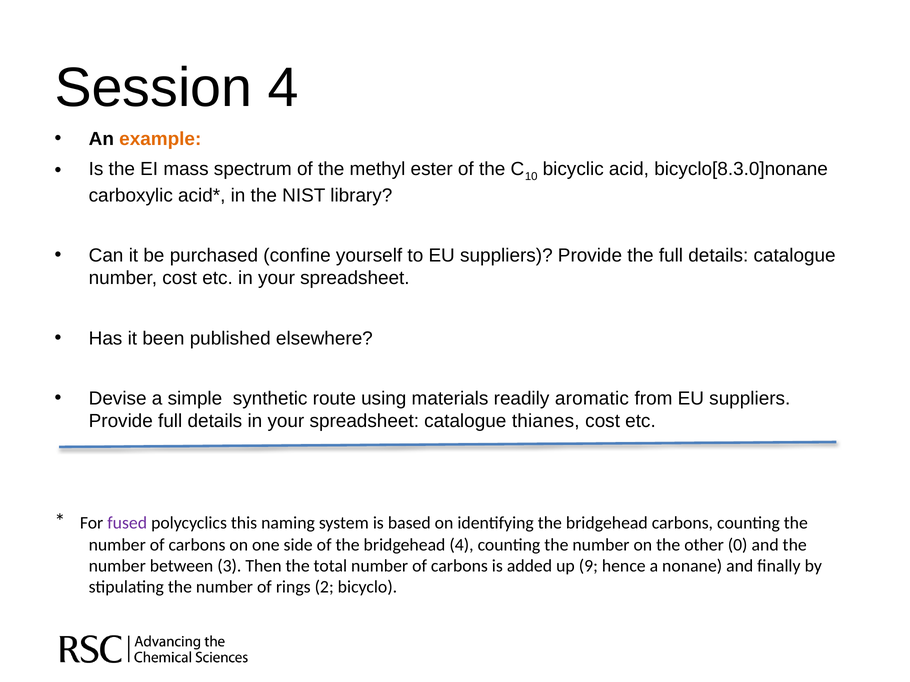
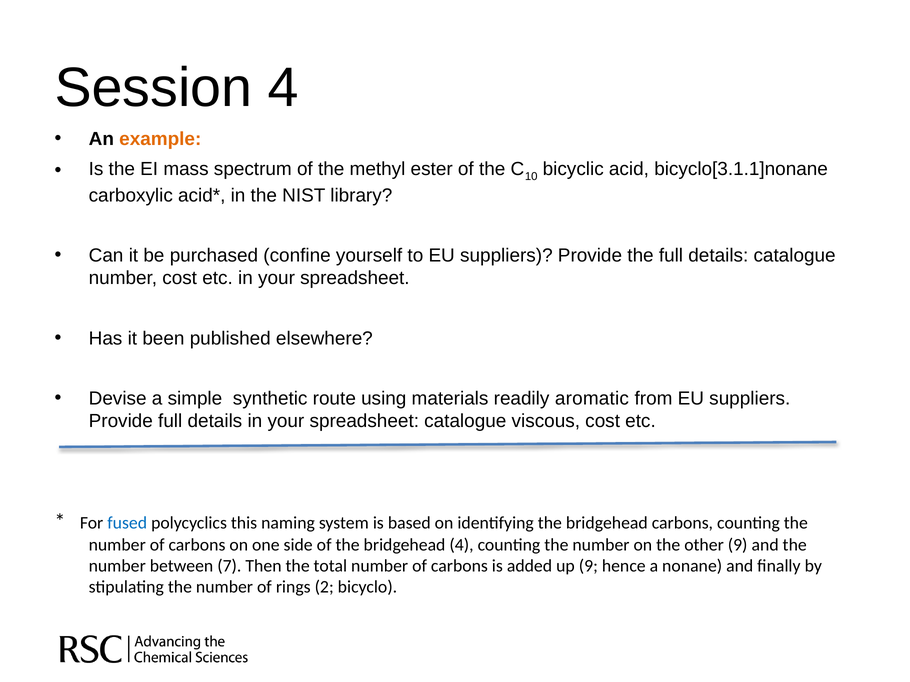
bicyclo[8.3.0]nonane: bicyclo[8.3.0]nonane -> bicyclo[3.1.1]nonane
thianes: thianes -> viscous
fused colour: purple -> blue
other 0: 0 -> 9
3: 3 -> 7
